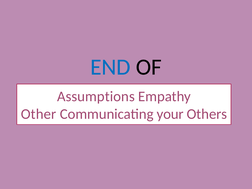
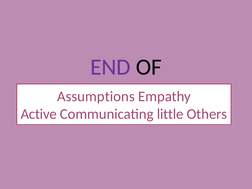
END colour: blue -> purple
Other: Other -> Active
your: your -> little
